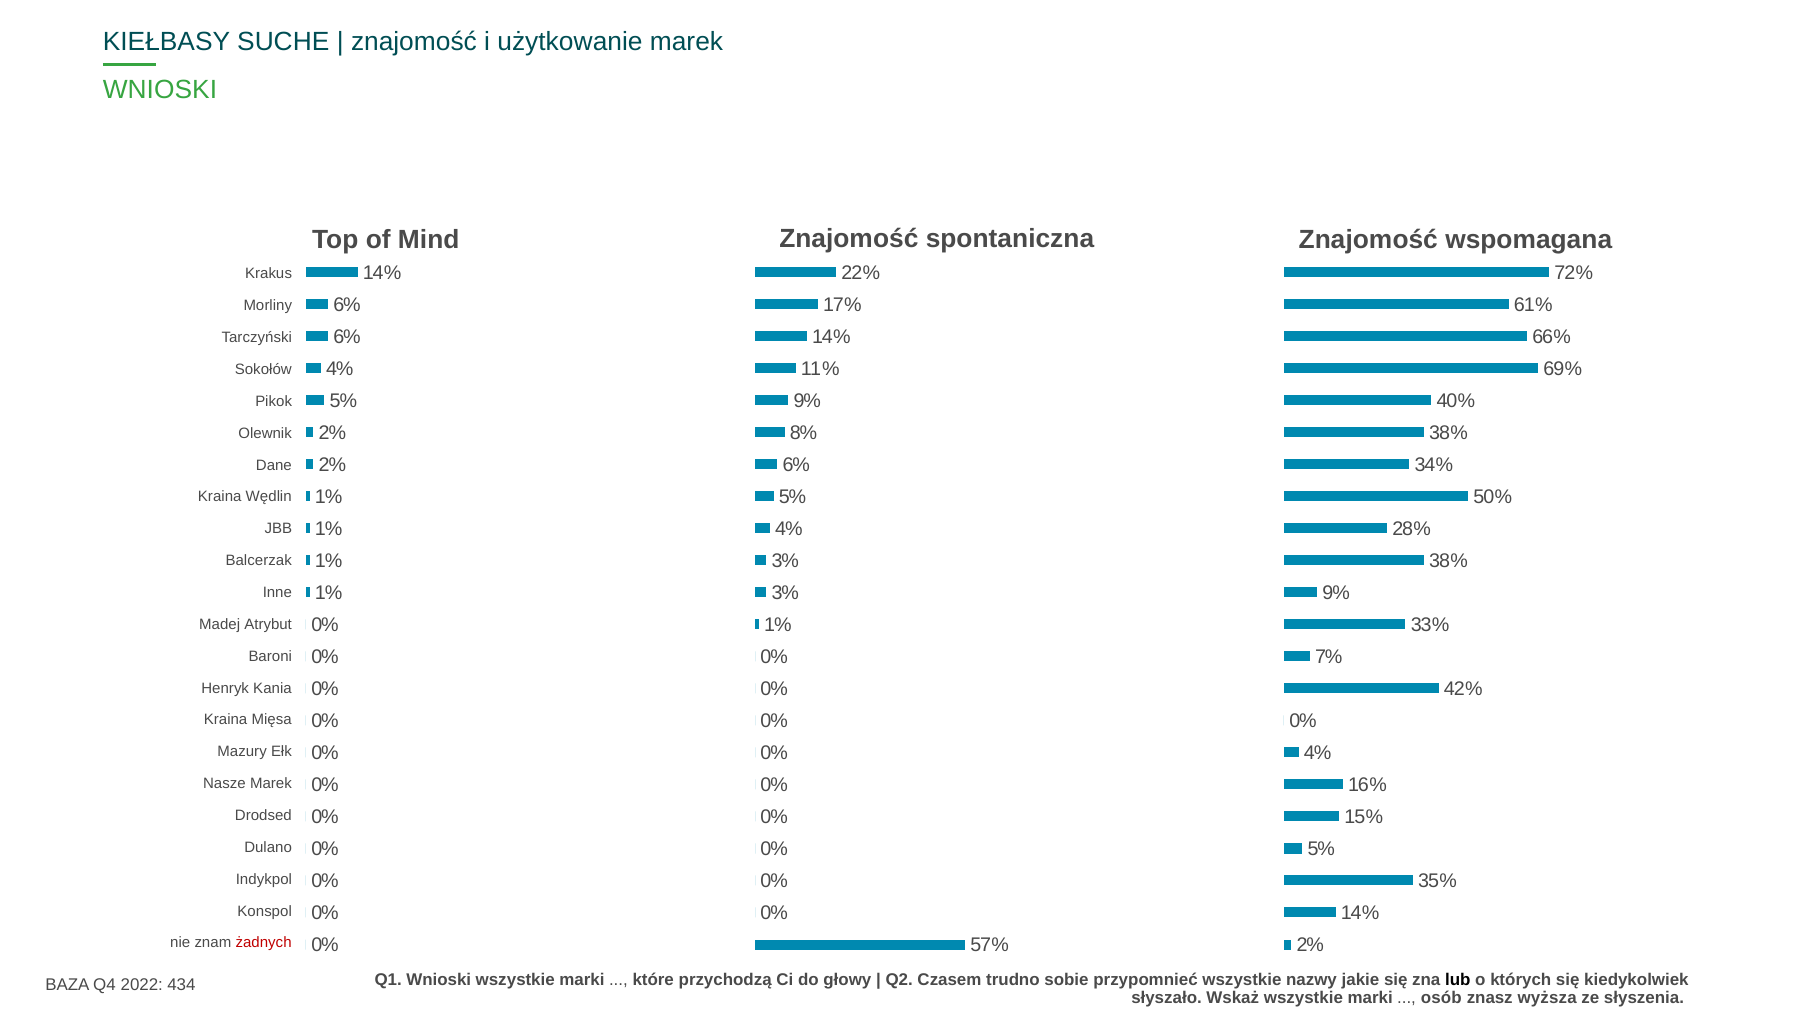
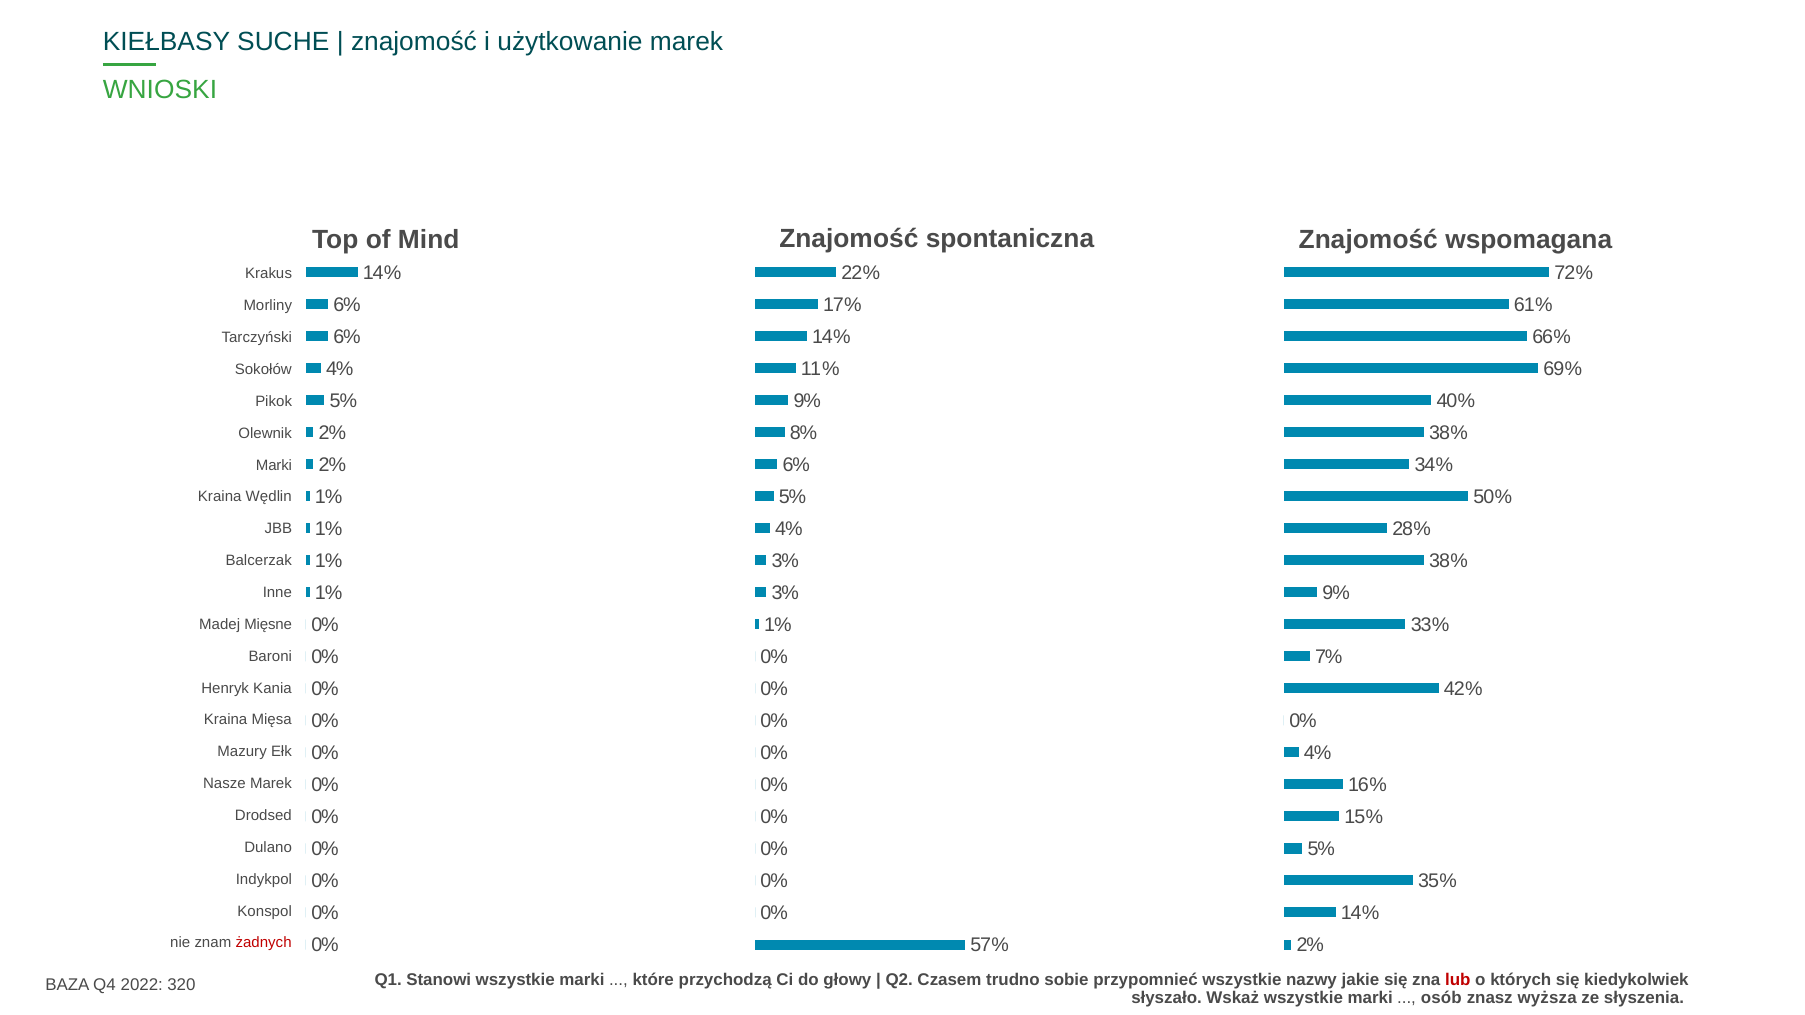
Dane at (274, 465): Dane -> Marki
Atrybut: Atrybut -> Mięsne
Q1 Wnioski: Wnioski -> Stanowi
lub colour: black -> red
434: 434 -> 320
